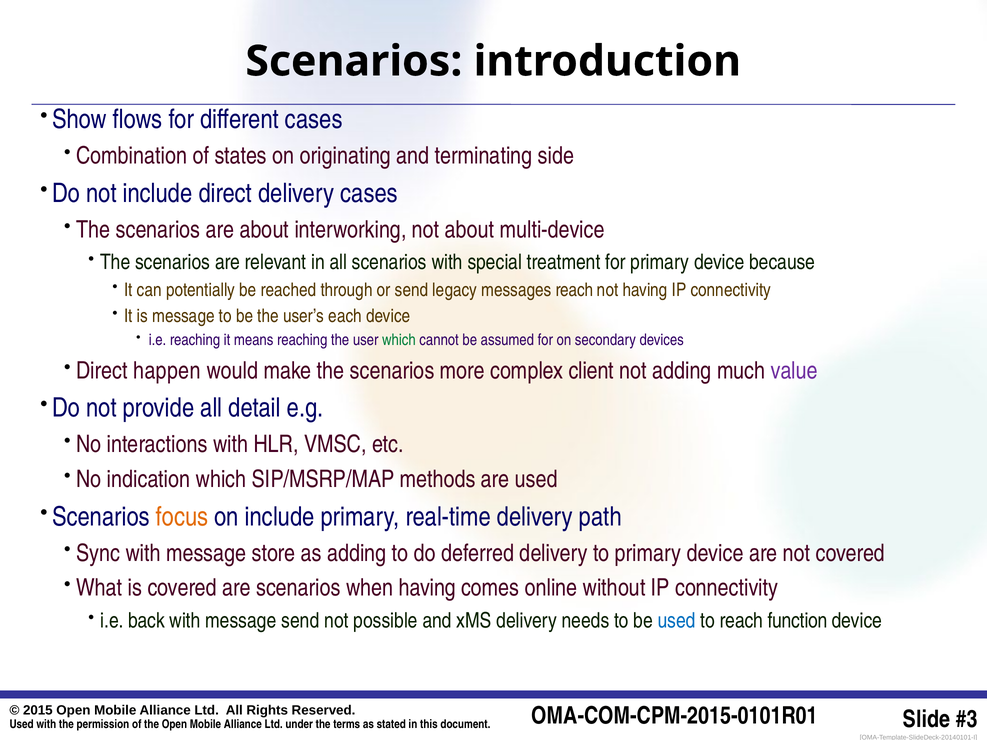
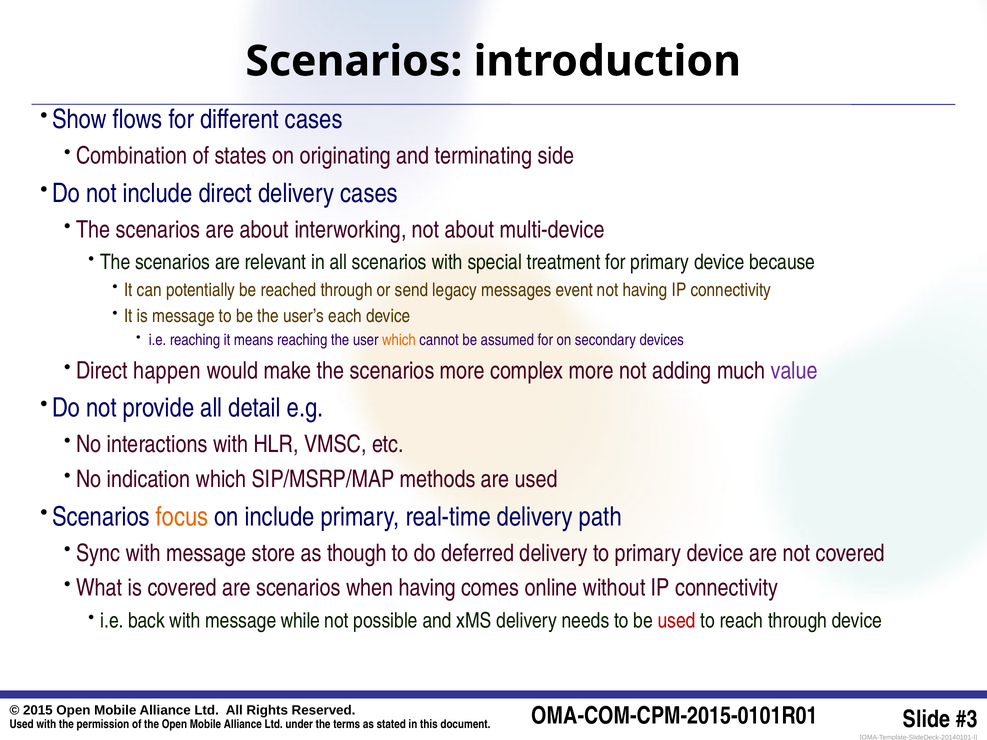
messages reach: reach -> event
which at (399, 340) colour: green -> orange
complex client: client -> more
as adding: adding -> though
message send: send -> while
used at (677, 621) colour: blue -> red
reach function: function -> through
